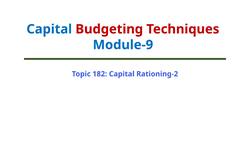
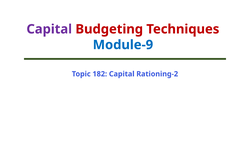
Capital at (49, 29) colour: blue -> purple
